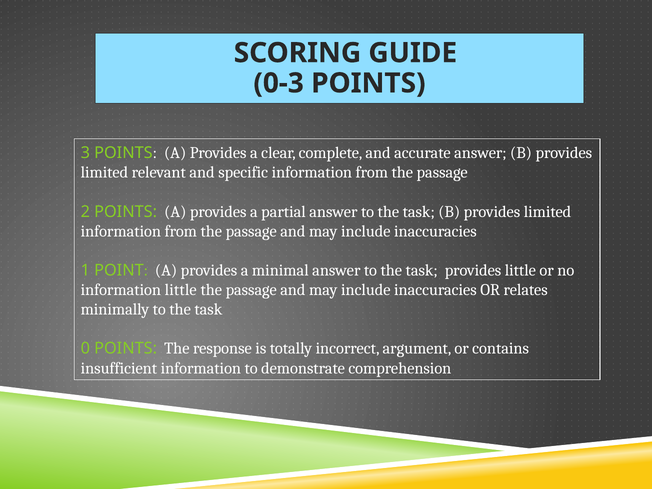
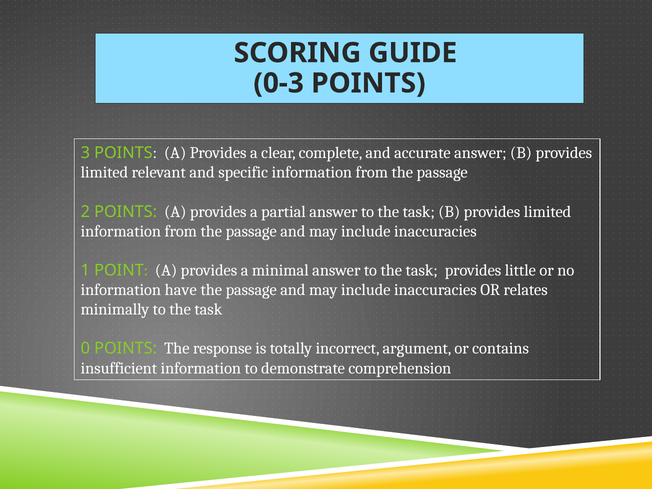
information little: little -> have
